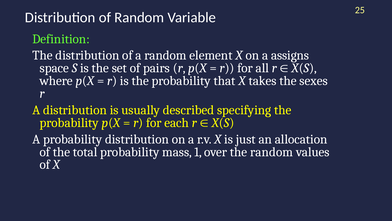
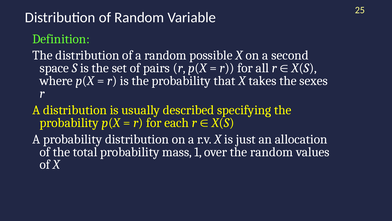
element: element -> possible
assigns: assigns -> second
